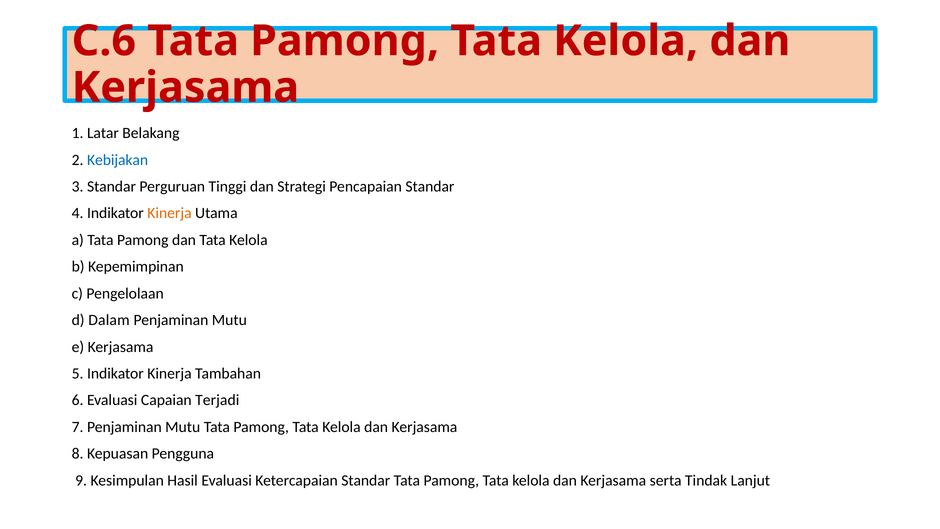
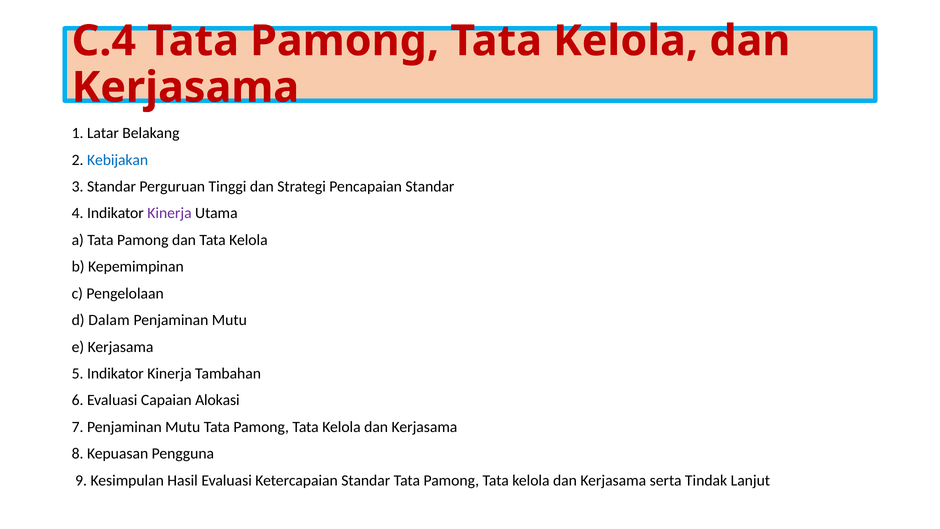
C.6: C.6 -> C.4
Kinerja at (169, 213) colour: orange -> purple
Terjadi: Terjadi -> Alokasi
